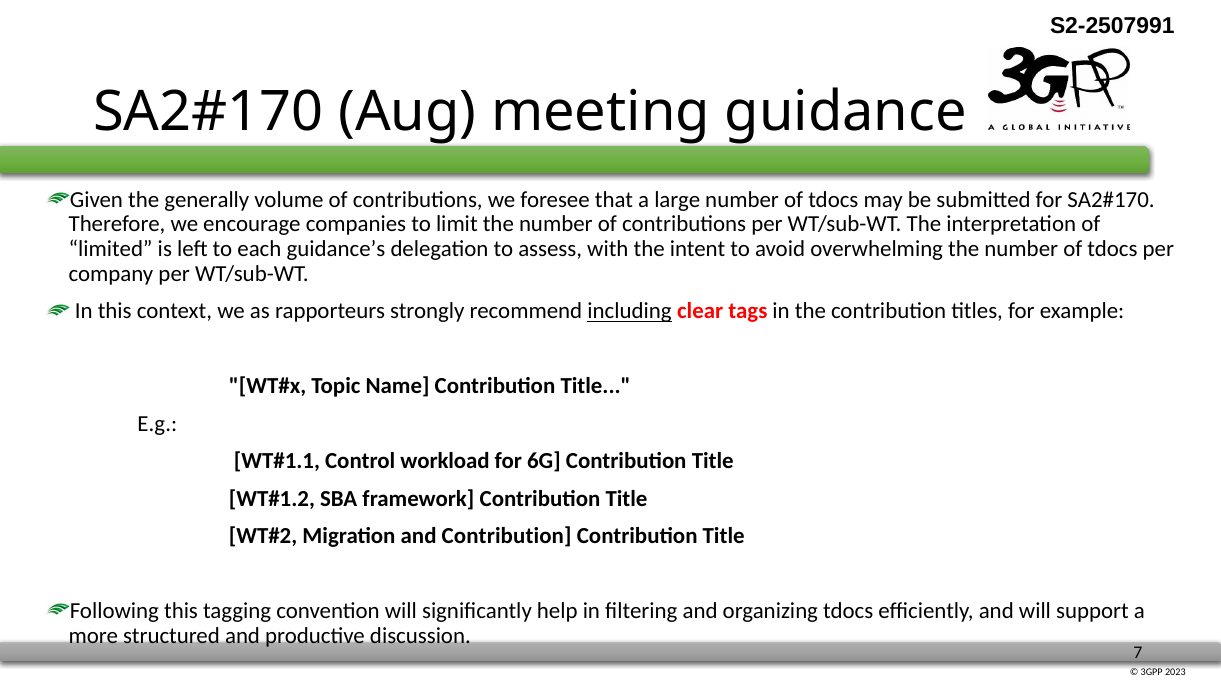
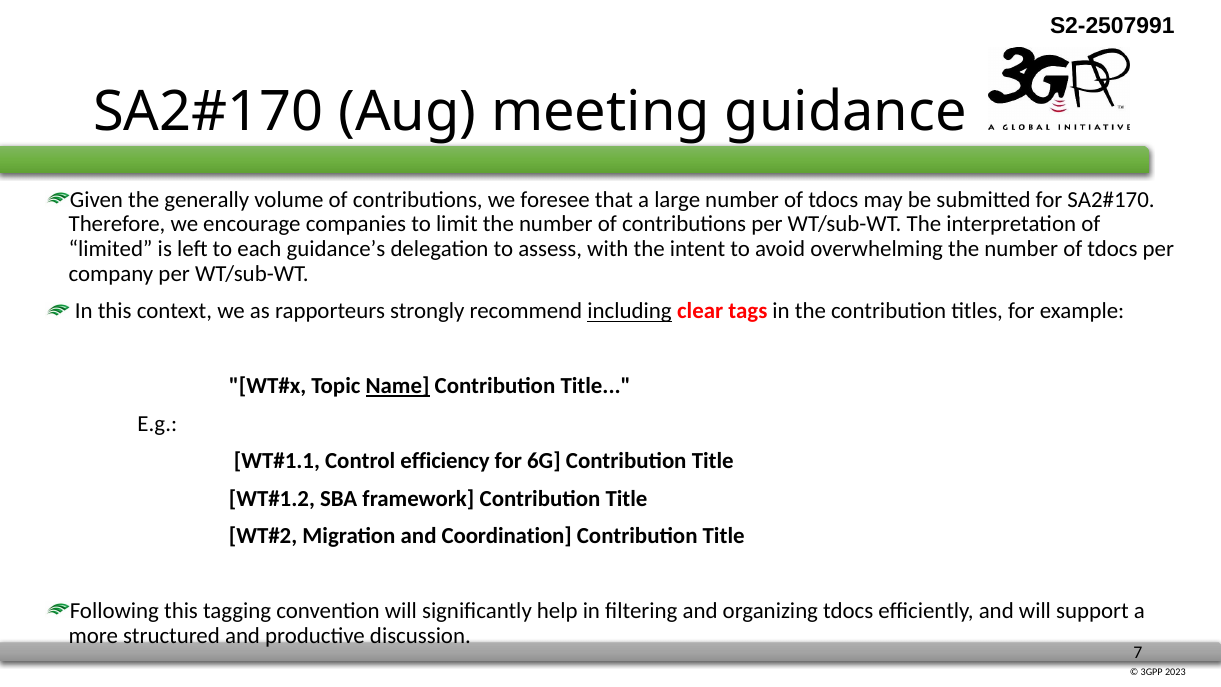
Name underline: none -> present
workload: workload -> efficiency
and Contribution: Contribution -> Coordination
